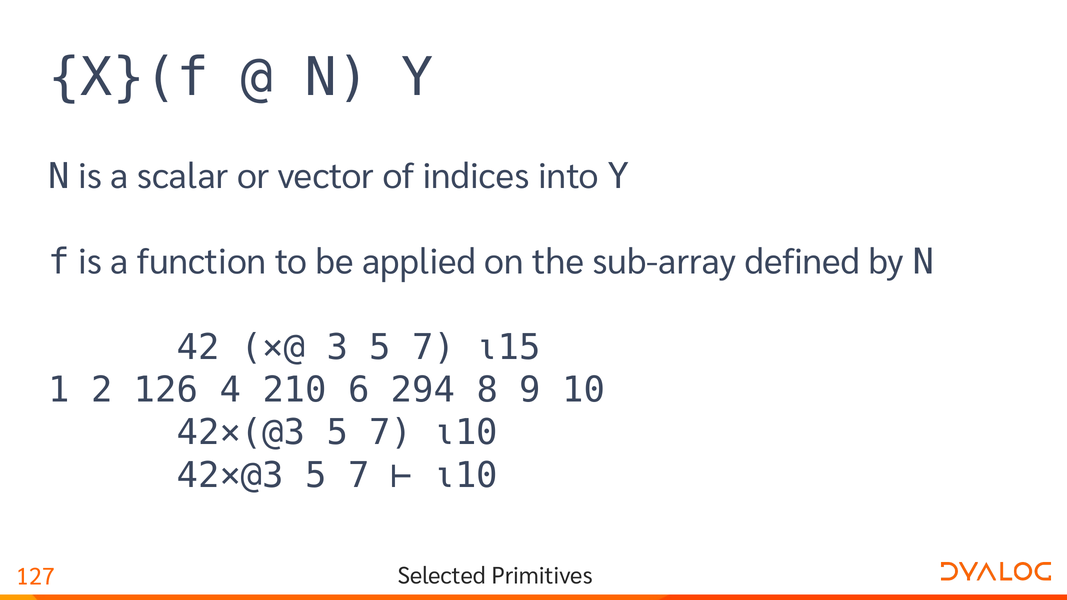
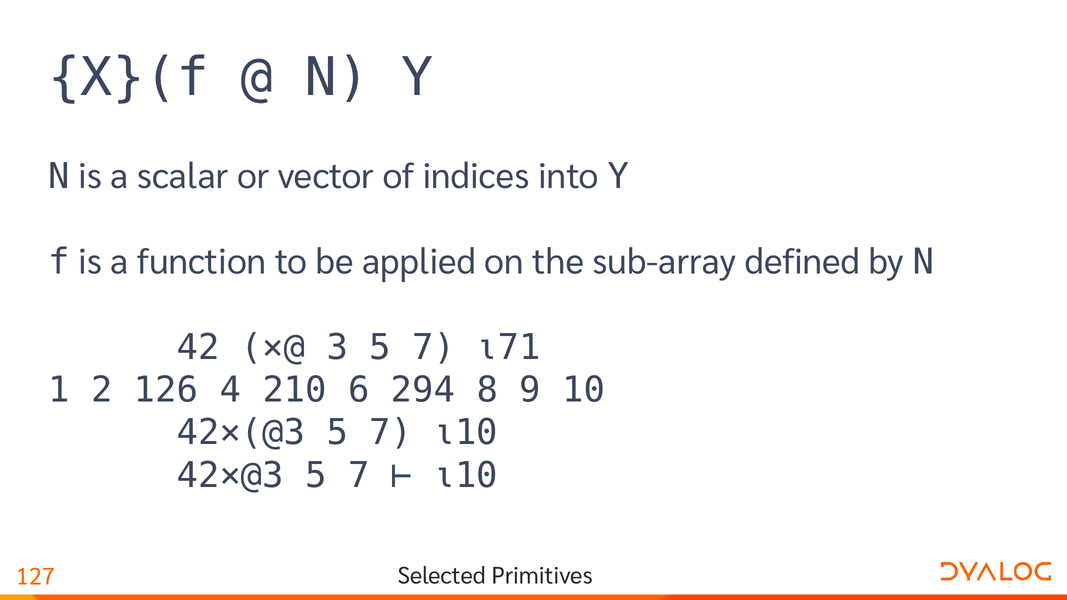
⍳15: ⍳15 -> ⍳71
